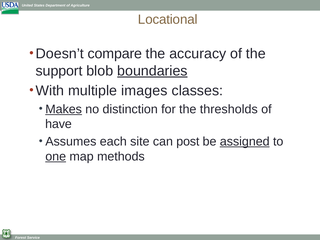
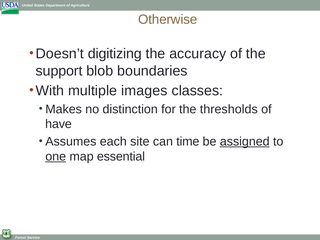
Locational: Locational -> Otherwise
compare: compare -> digitizing
boundaries underline: present -> none
Makes underline: present -> none
post: post -> time
methods: methods -> essential
